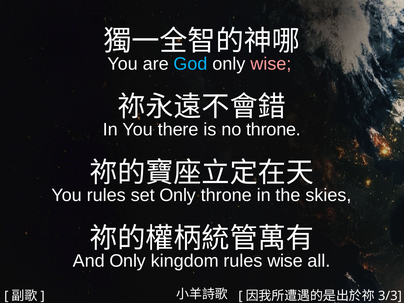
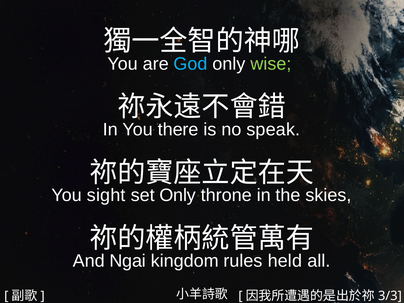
wise at (271, 64) colour: pink -> light green
no throne: throne -> speak
You rules: rules -> sight
And Only: Only -> Ngai
rules wise: wise -> held
